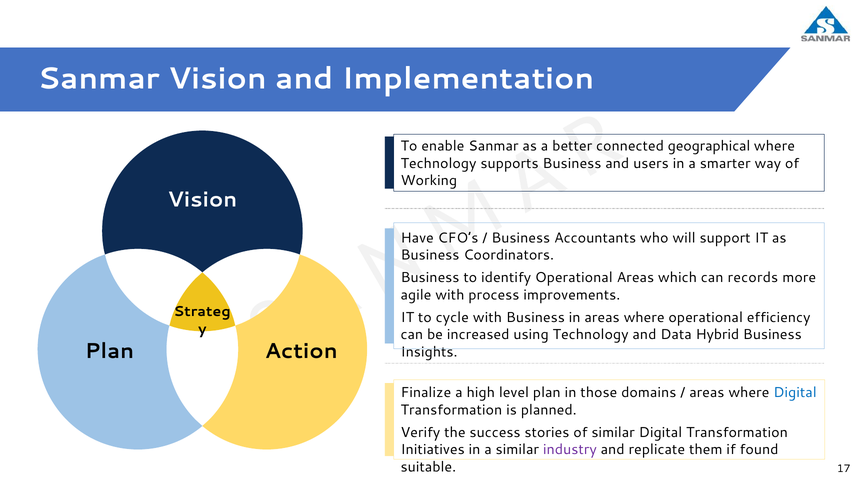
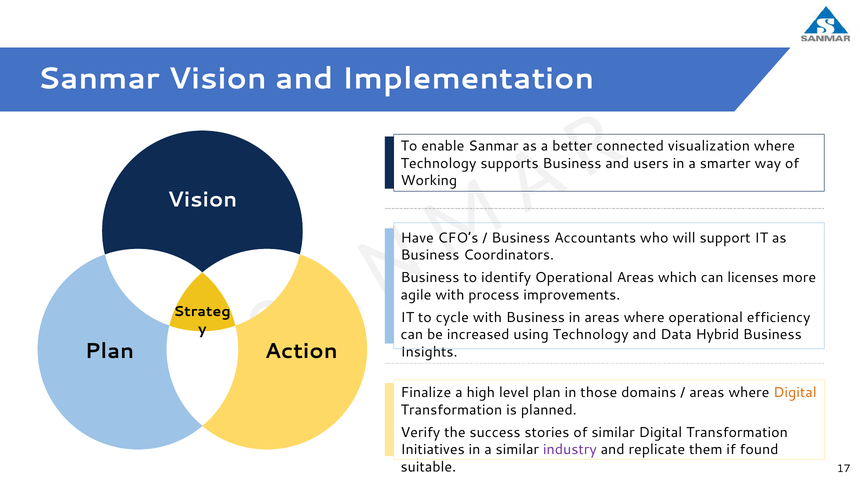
geographical: geographical -> visualization
records: records -> licenses
Digital at (795, 392) colour: blue -> orange
